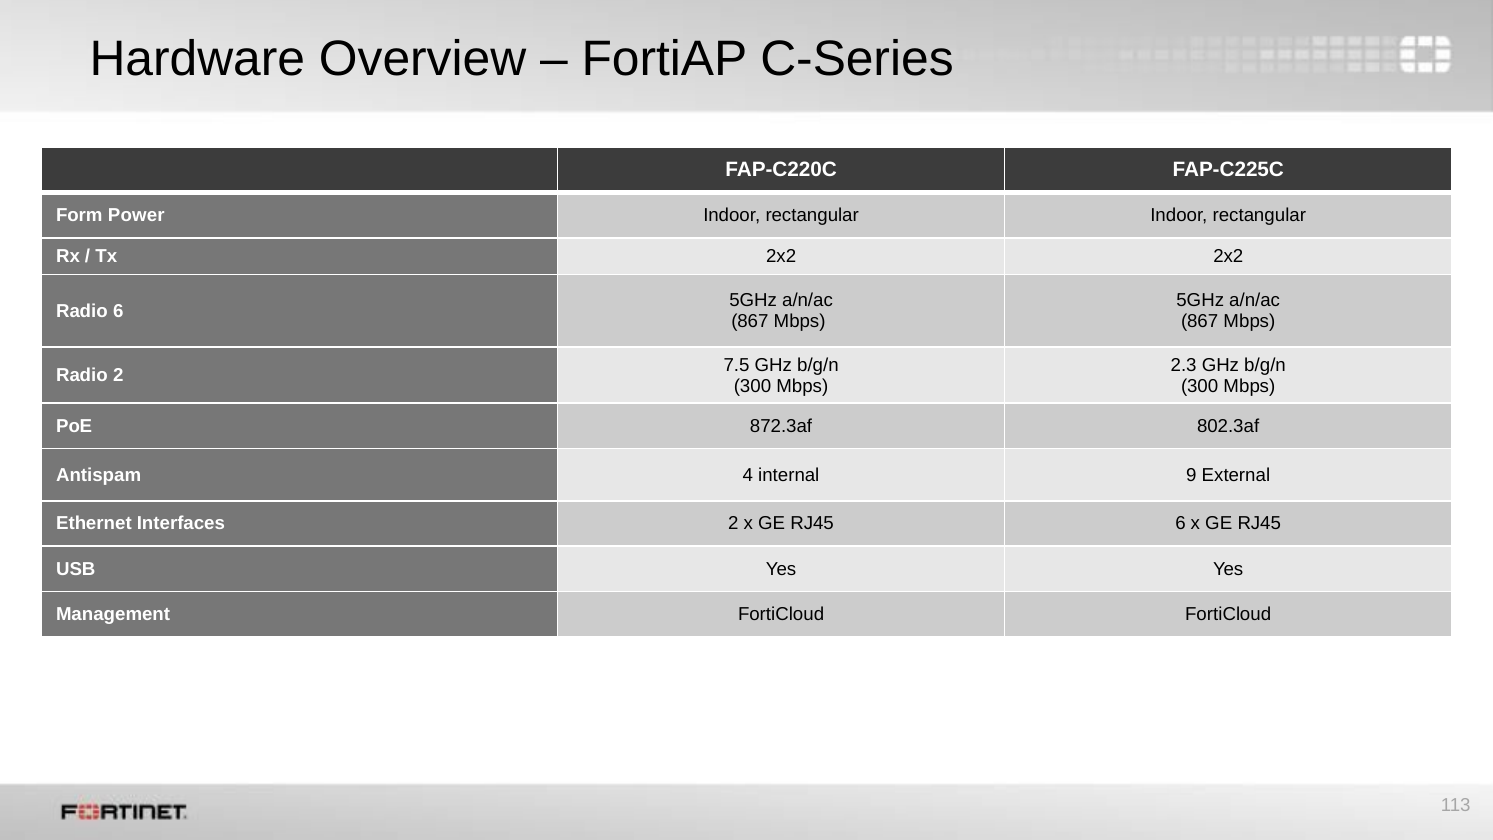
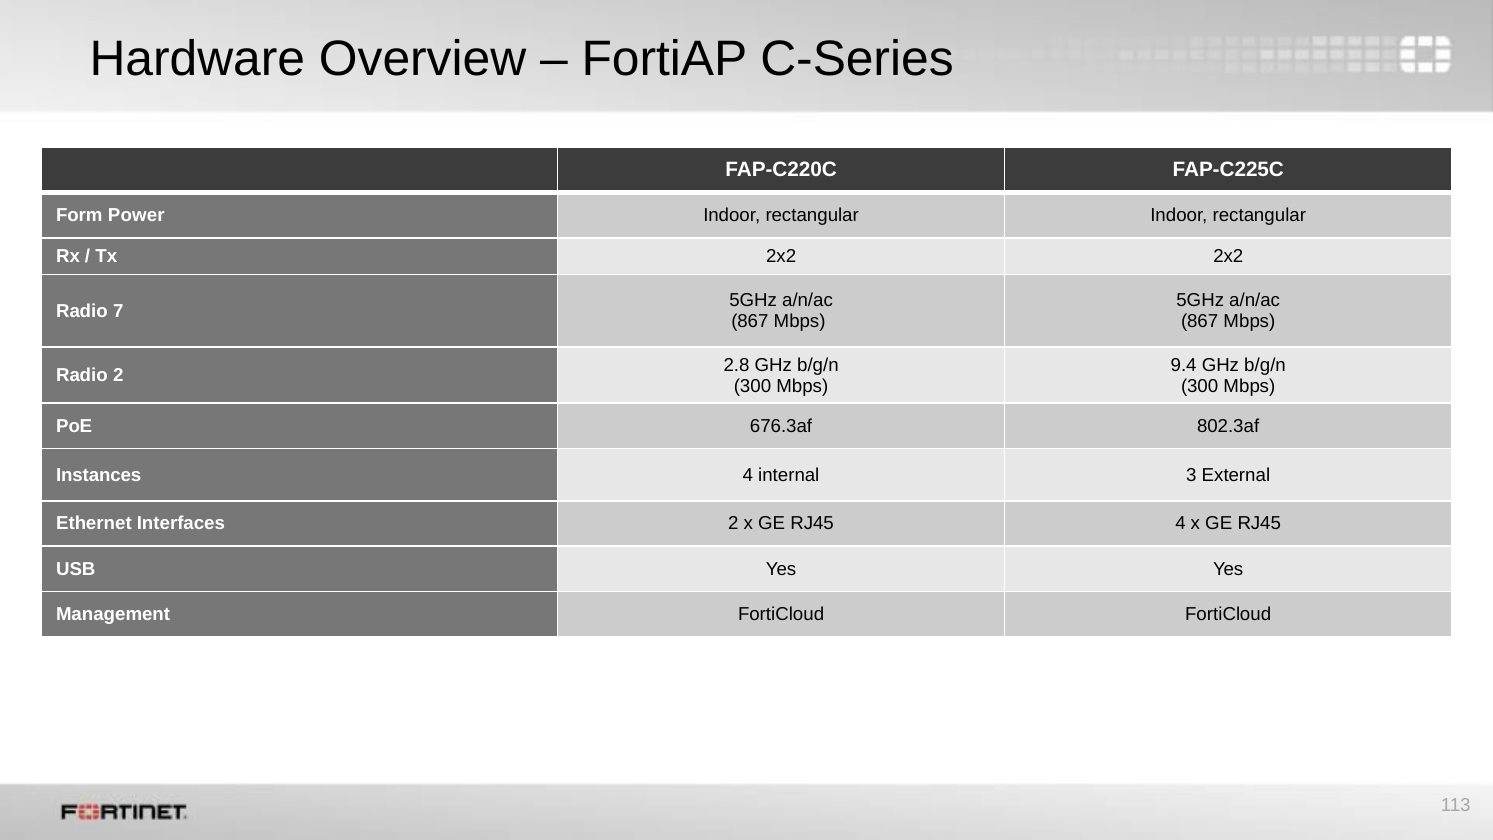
Radio 6: 6 -> 7
7.5: 7.5 -> 2.8
2.3: 2.3 -> 9.4
872.3af: 872.3af -> 676.3af
Antispam: Antispam -> Instances
9: 9 -> 3
RJ45 6: 6 -> 4
